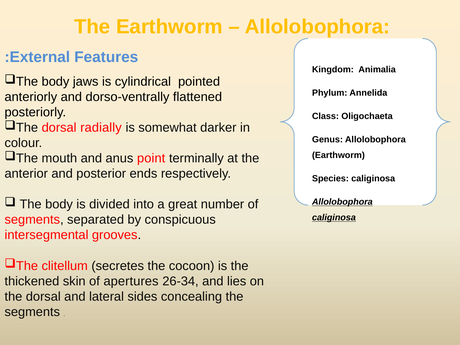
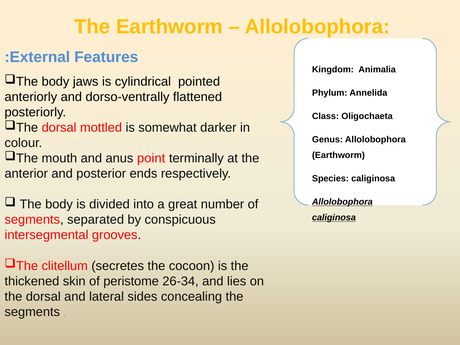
radially: radially -> mottled
apertures: apertures -> peristome
